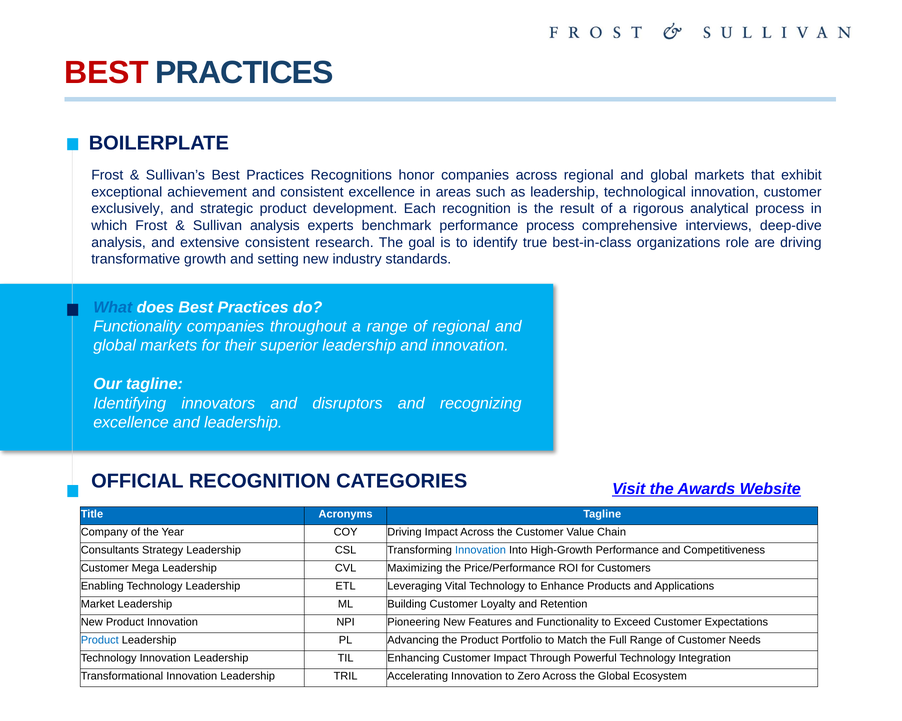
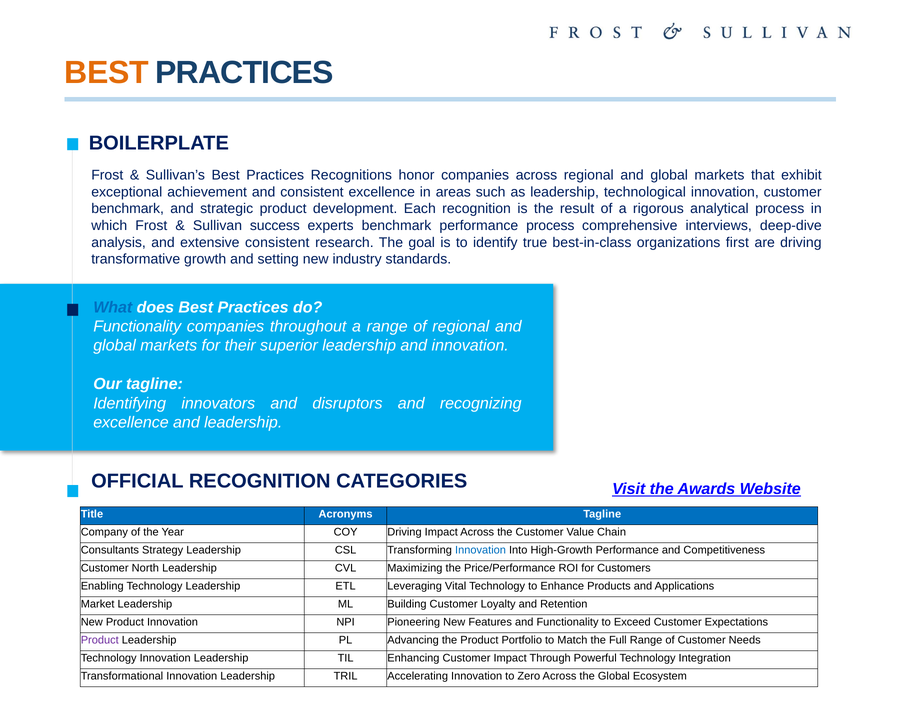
BEST at (106, 73) colour: red -> orange
exclusively at (128, 209): exclusively -> benchmark
Sullivan analysis: analysis -> success
role: role -> first
Mega: Mega -> North
Product at (100, 641) colour: blue -> purple
